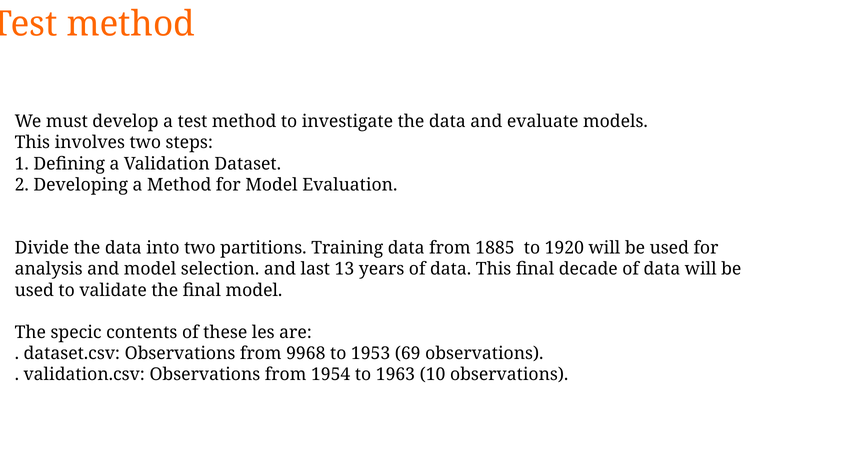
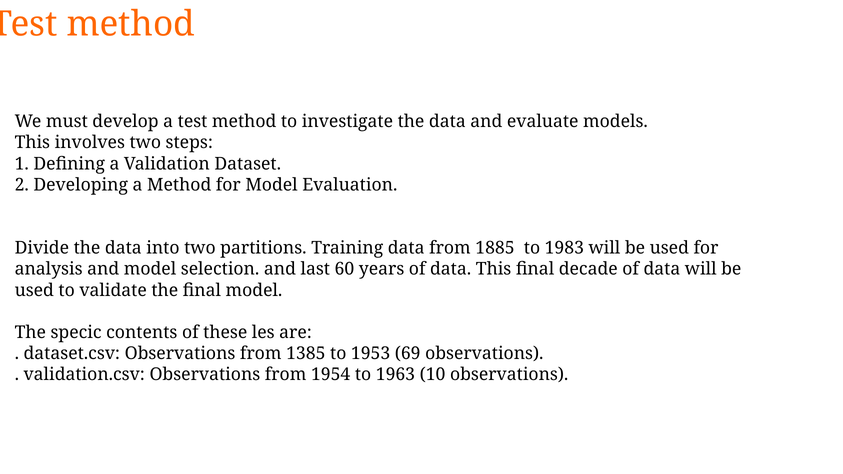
1920: 1920 -> 1983
13: 13 -> 60
9968: 9968 -> 1385
